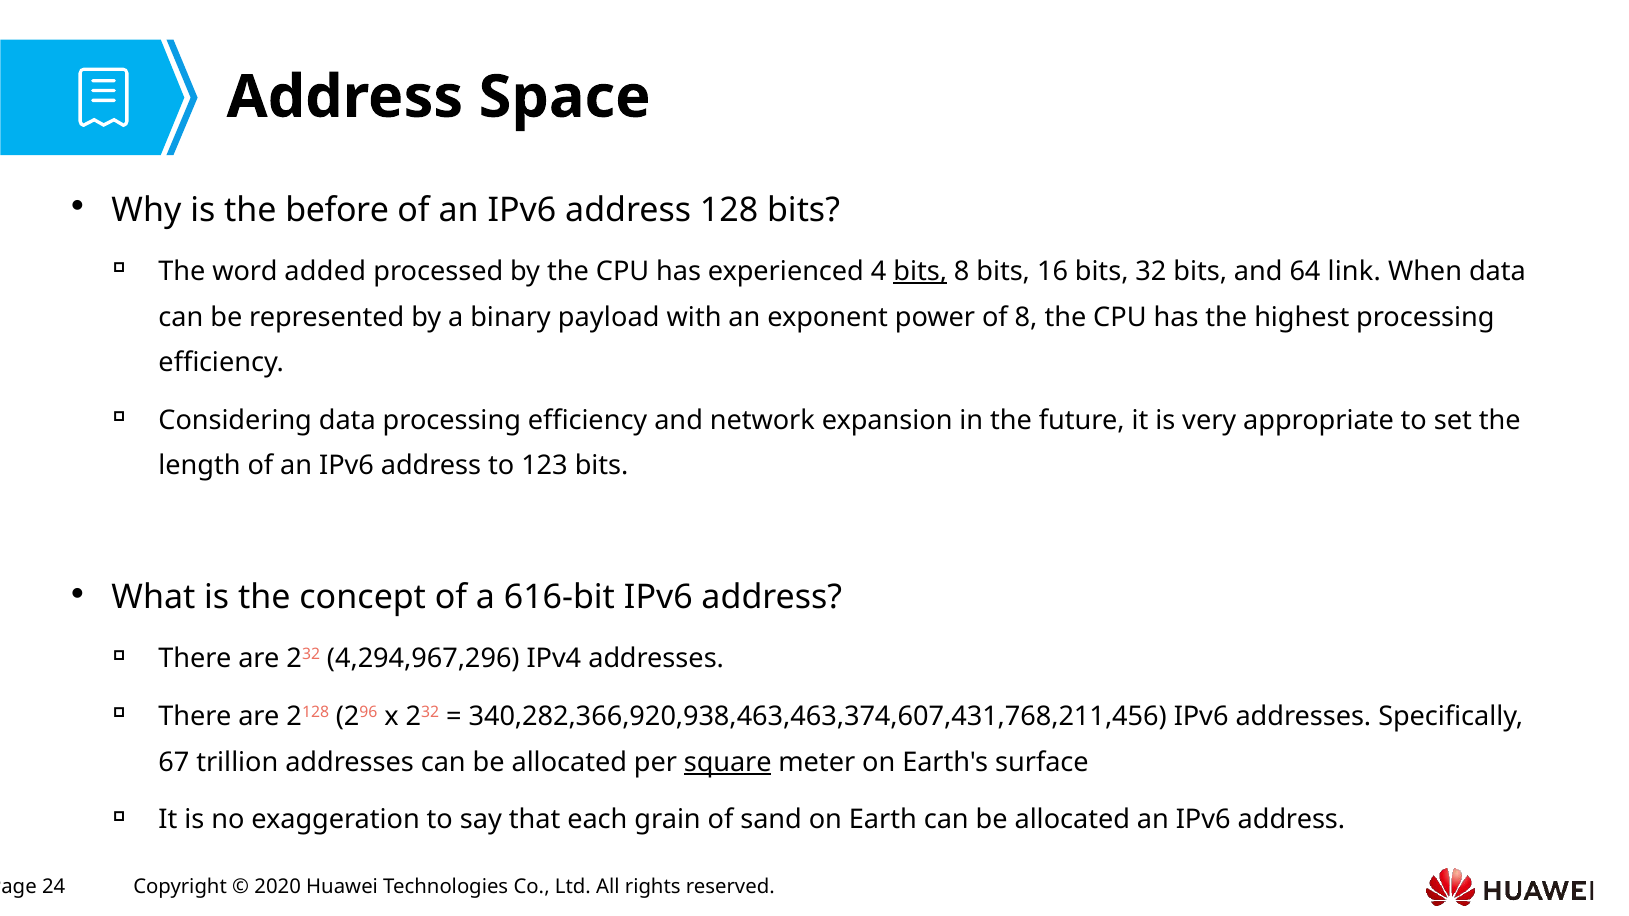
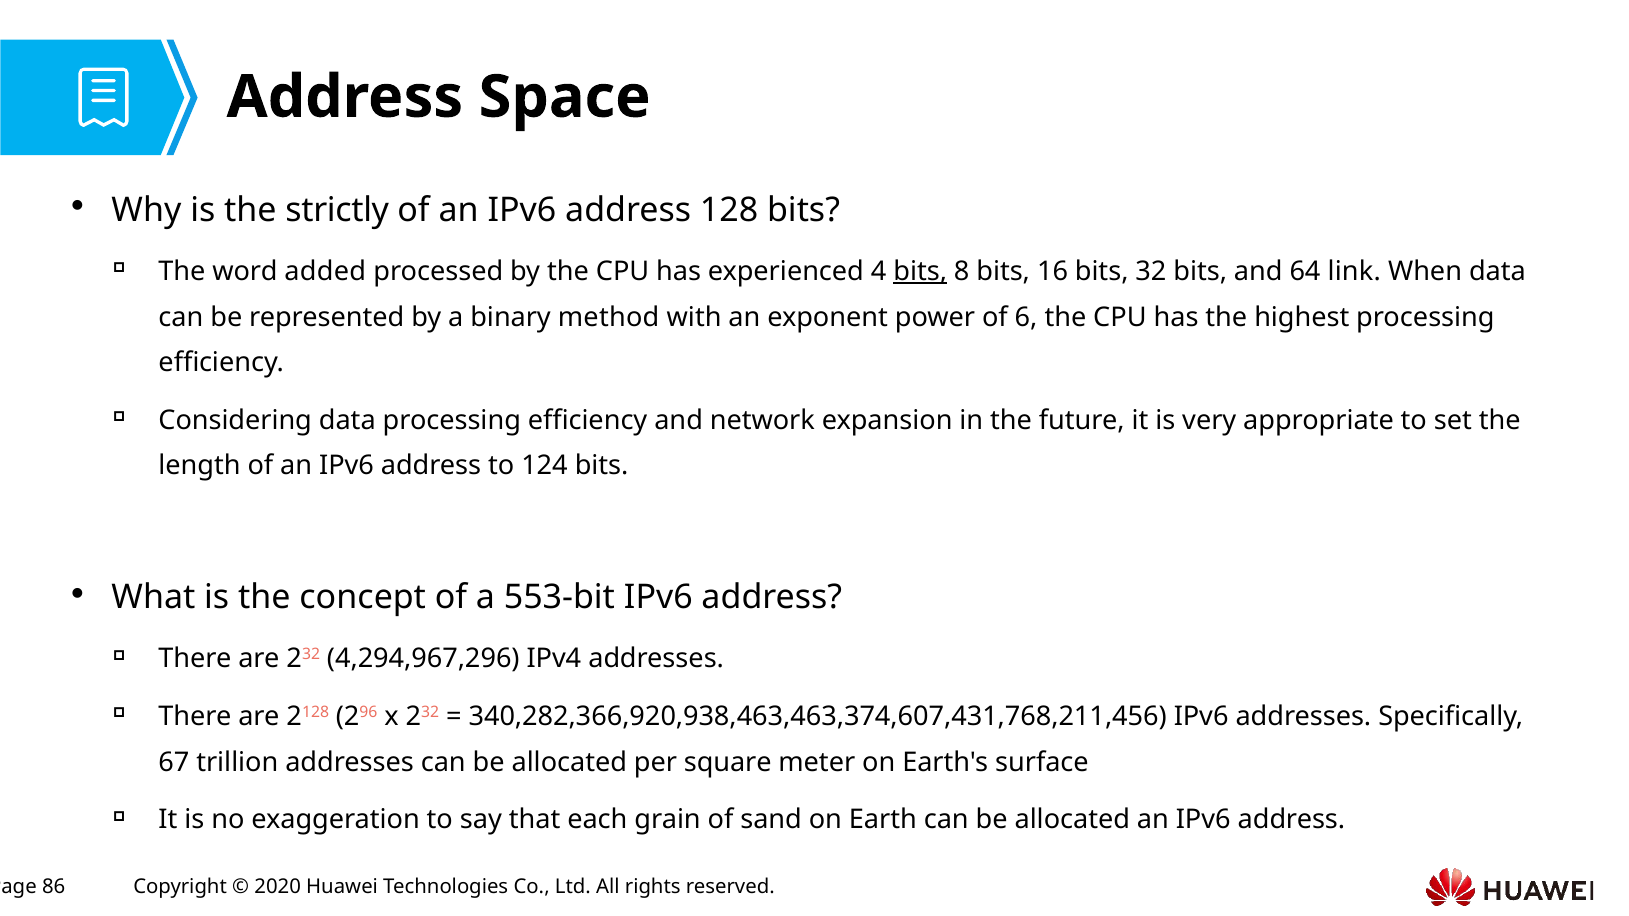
before: before -> strictly
payload: payload -> method
of 8: 8 -> 6
123: 123 -> 124
616-bit: 616-bit -> 553-bit
square underline: present -> none
24: 24 -> 86
